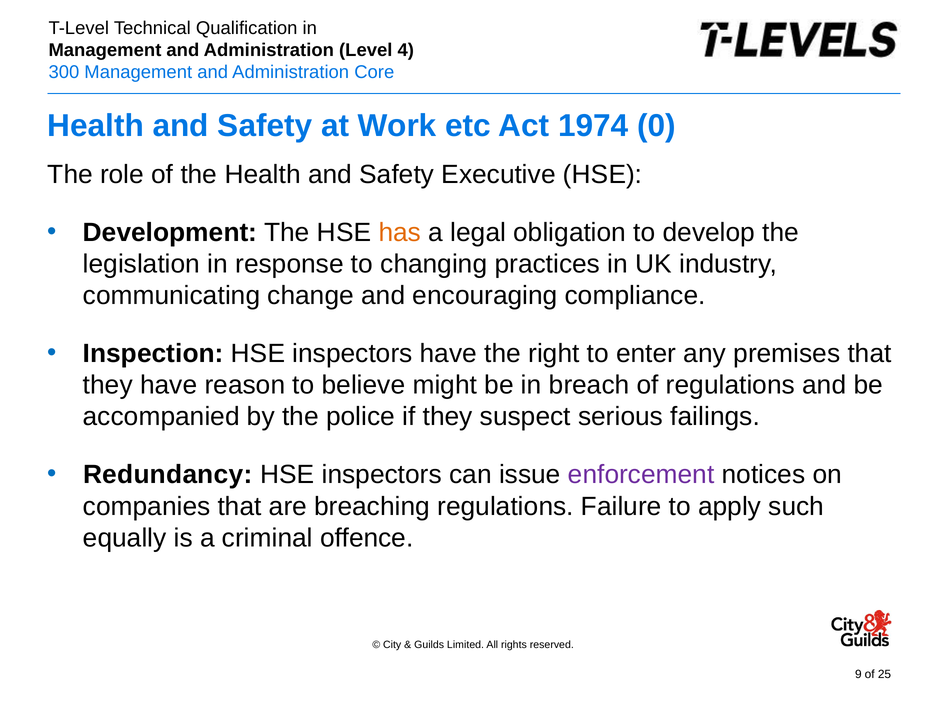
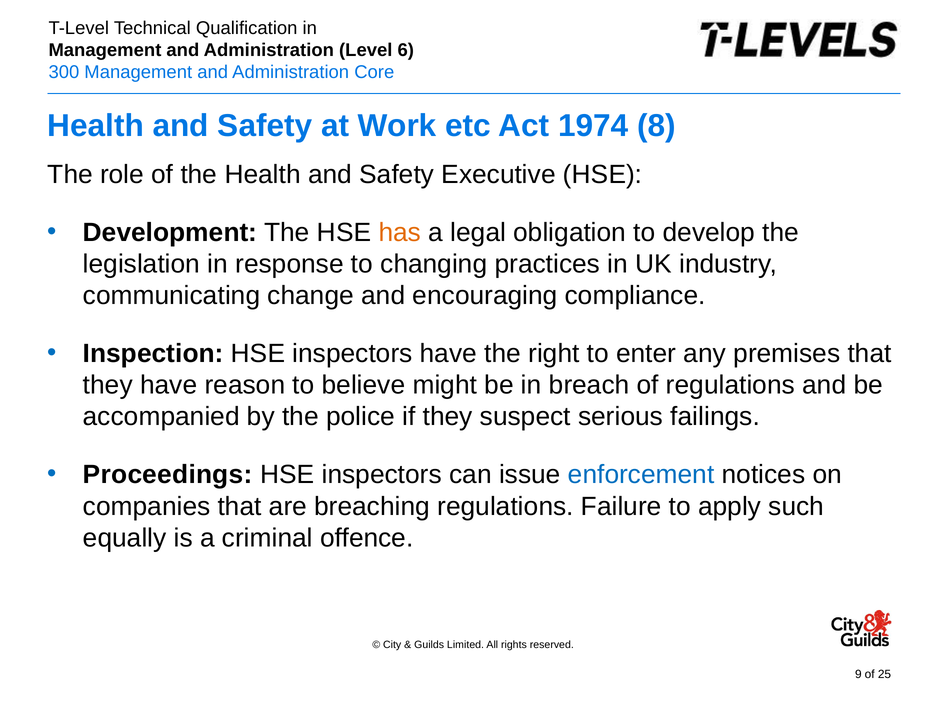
4: 4 -> 6
0: 0 -> 8
Redundancy: Redundancy -> Proceedings
enforcement colour: purple -> blue
